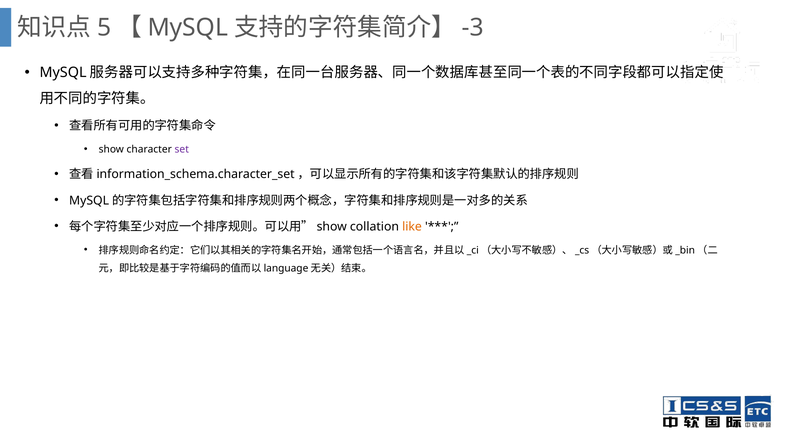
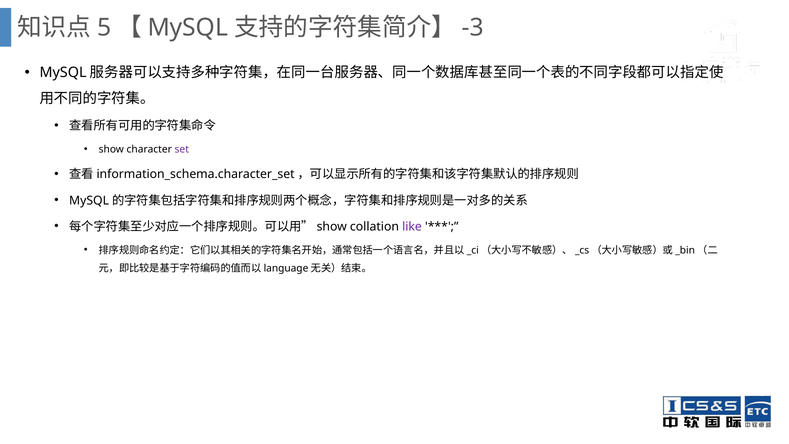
like colour: orange -> purple
